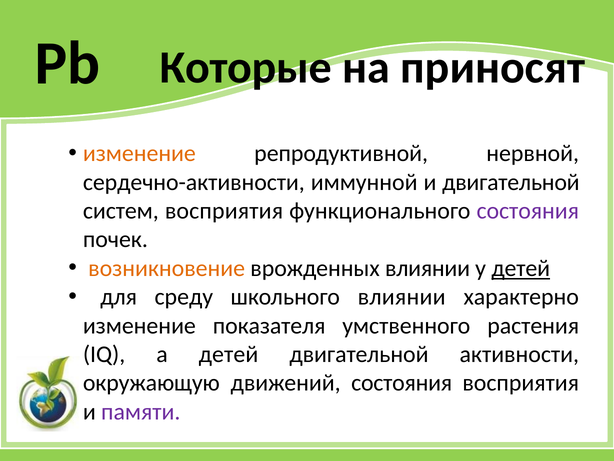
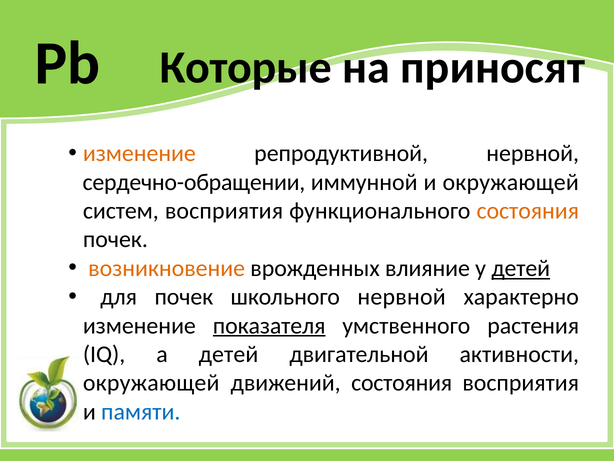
сердечно-активности: сердечно-активности -> сердечно-обращении
и двигательной: двигательной -> окружающей
состояния at (528, 211) colour: purple -> orange
врожденных влиянии: влиянии -> влияние
для среду: среду -> почек
школьного влиянии: влиянии -> нервной
показателя underline: none -> present
окружающую at (151, 383): окружающую -> окружающей
памяти colour: purple -> blue
